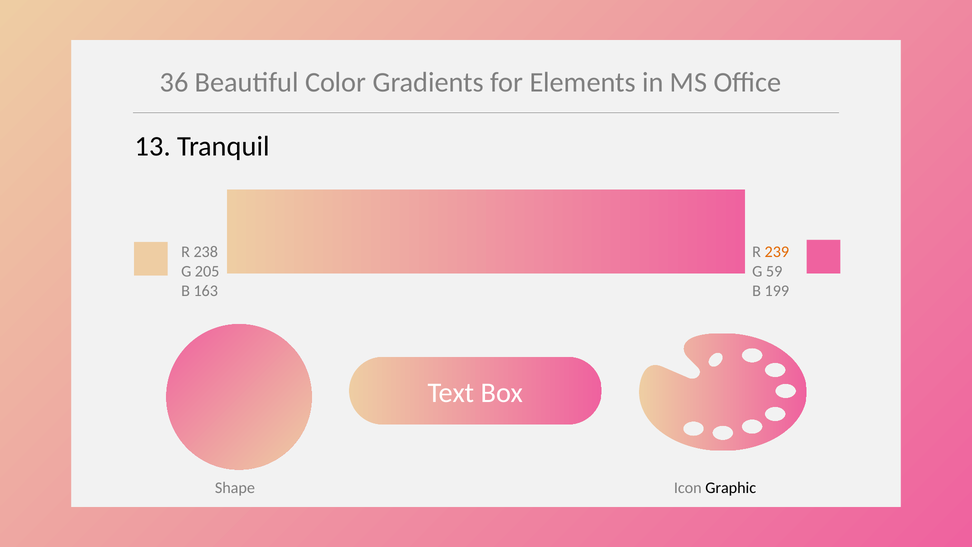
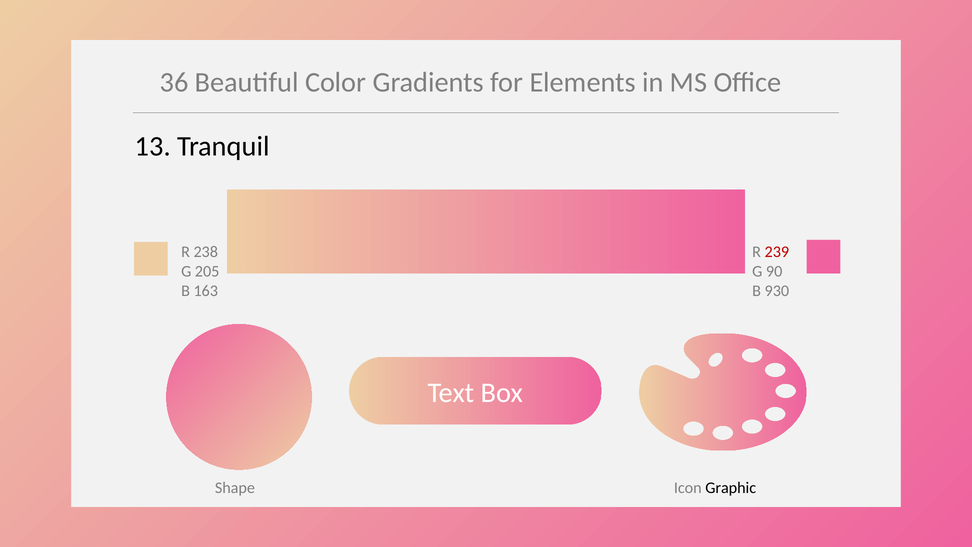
239 colour: orange -> red
59: 59 -> 90
199: 199 -> 930
